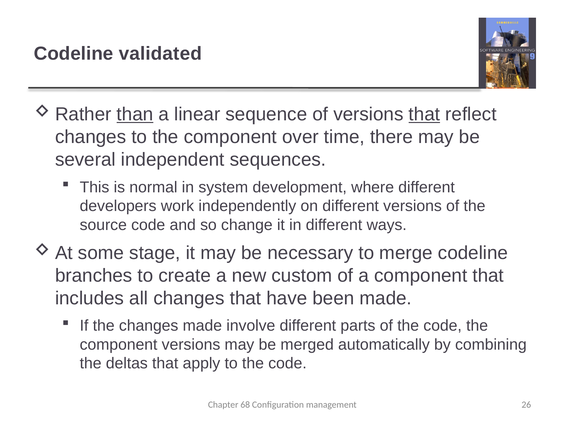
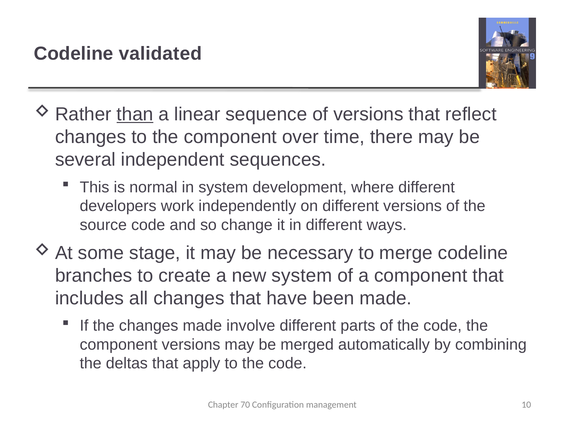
that at (424, 114) underline: present -> none
new custom: custom -> system
68: 68 -> 70
26: 26 -> 10
